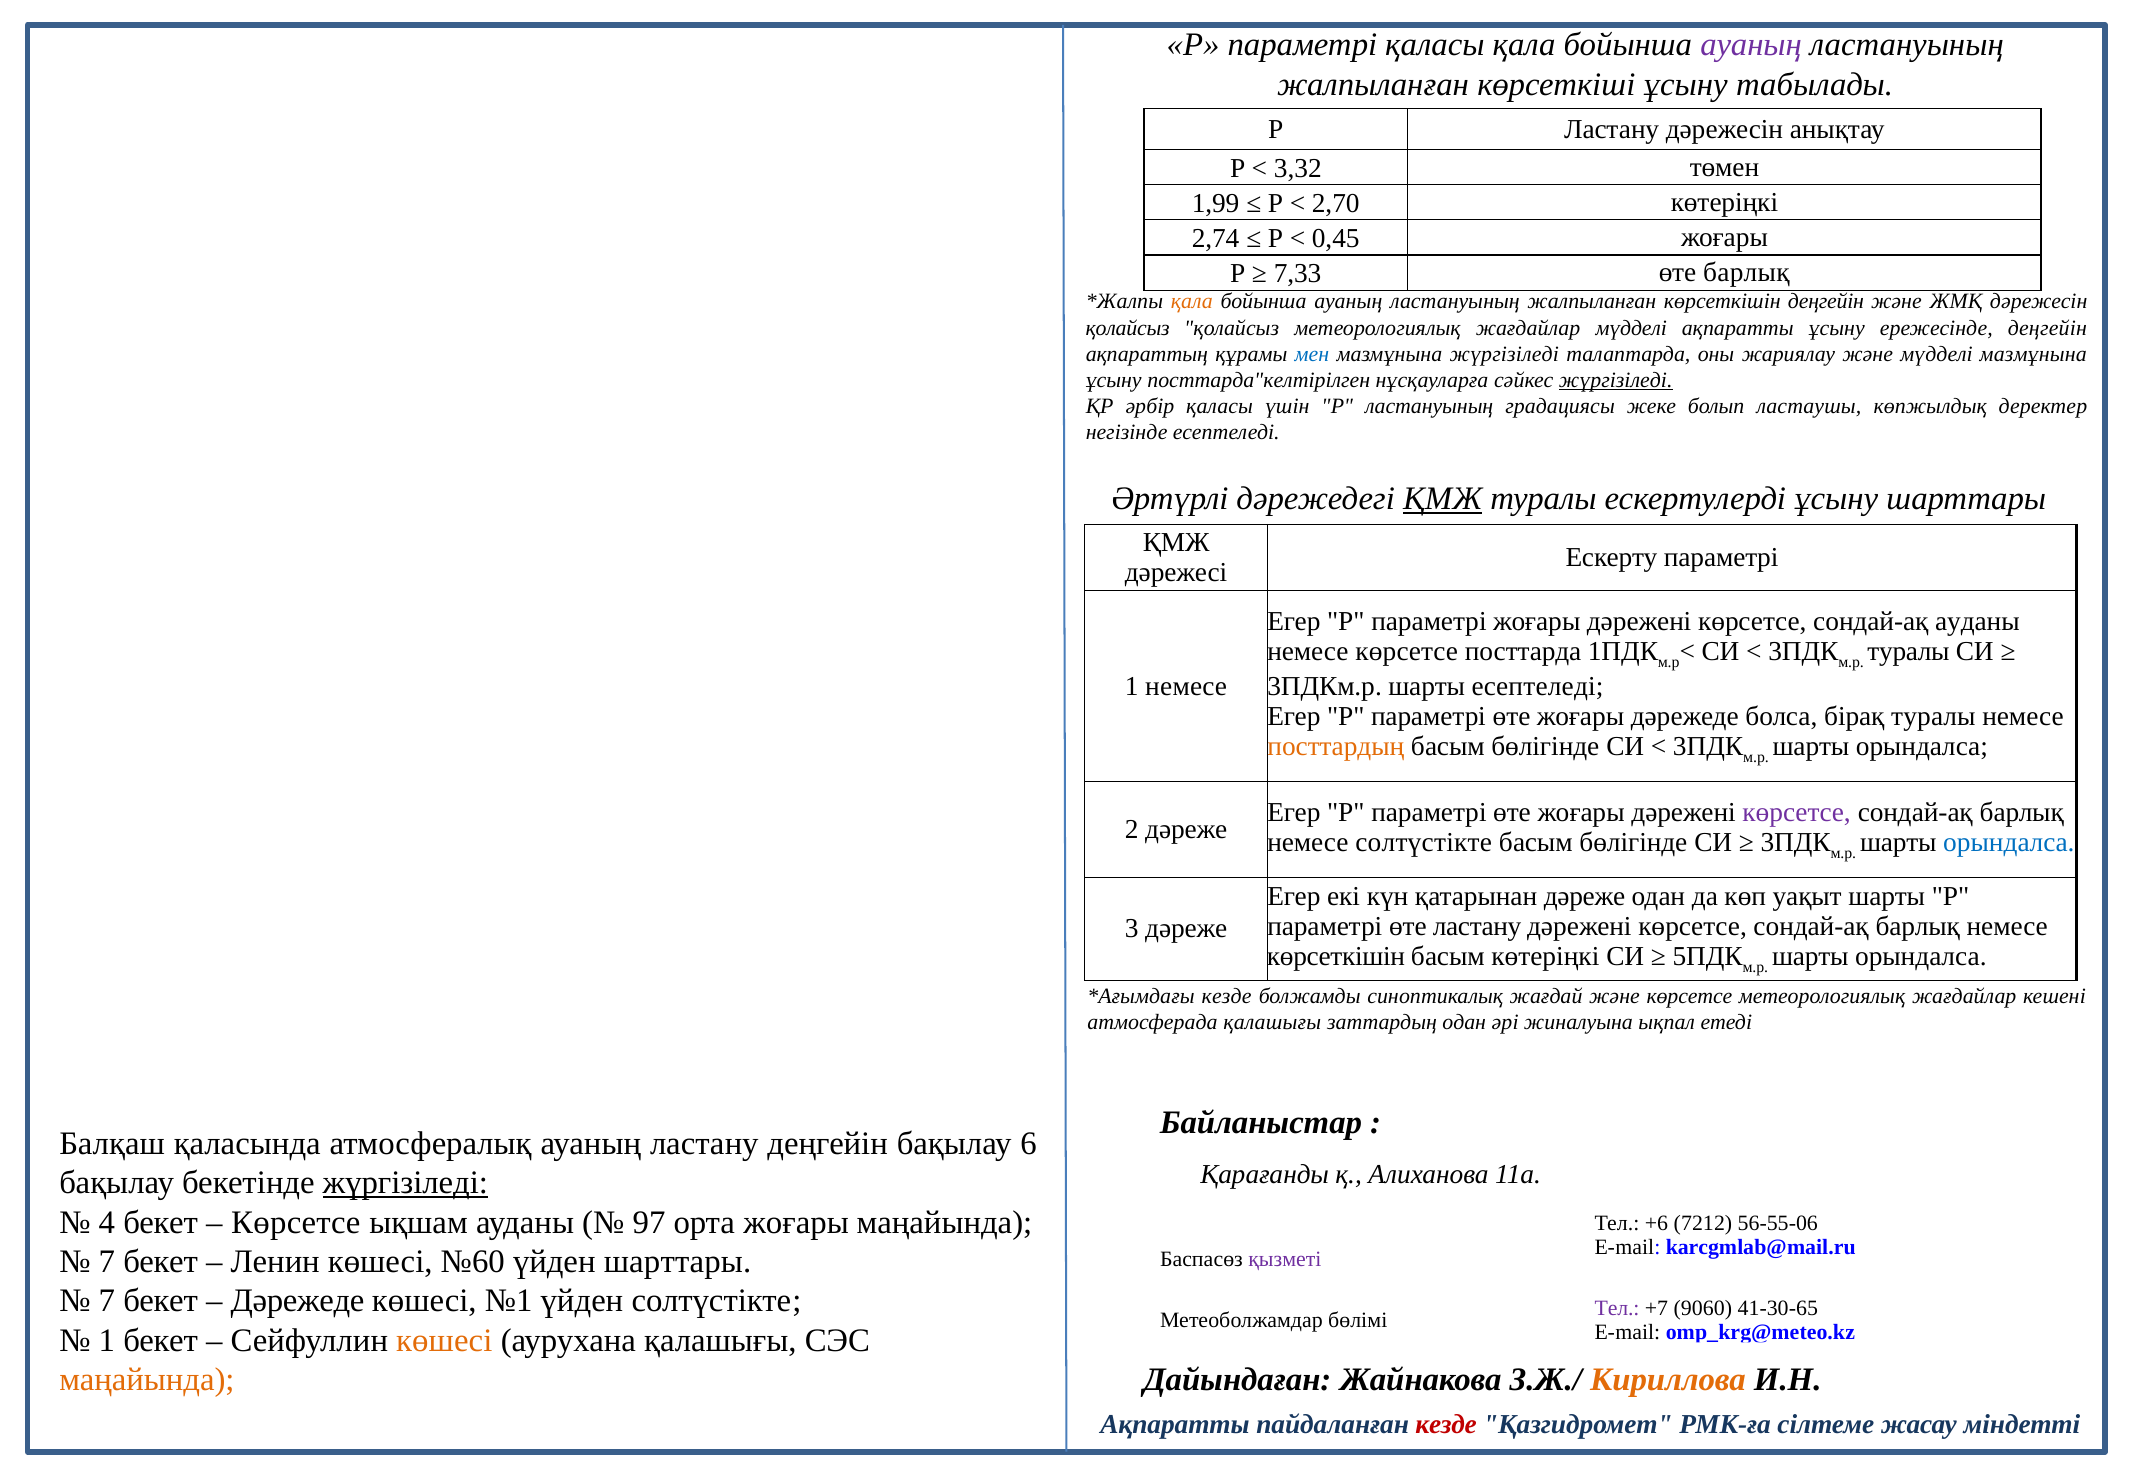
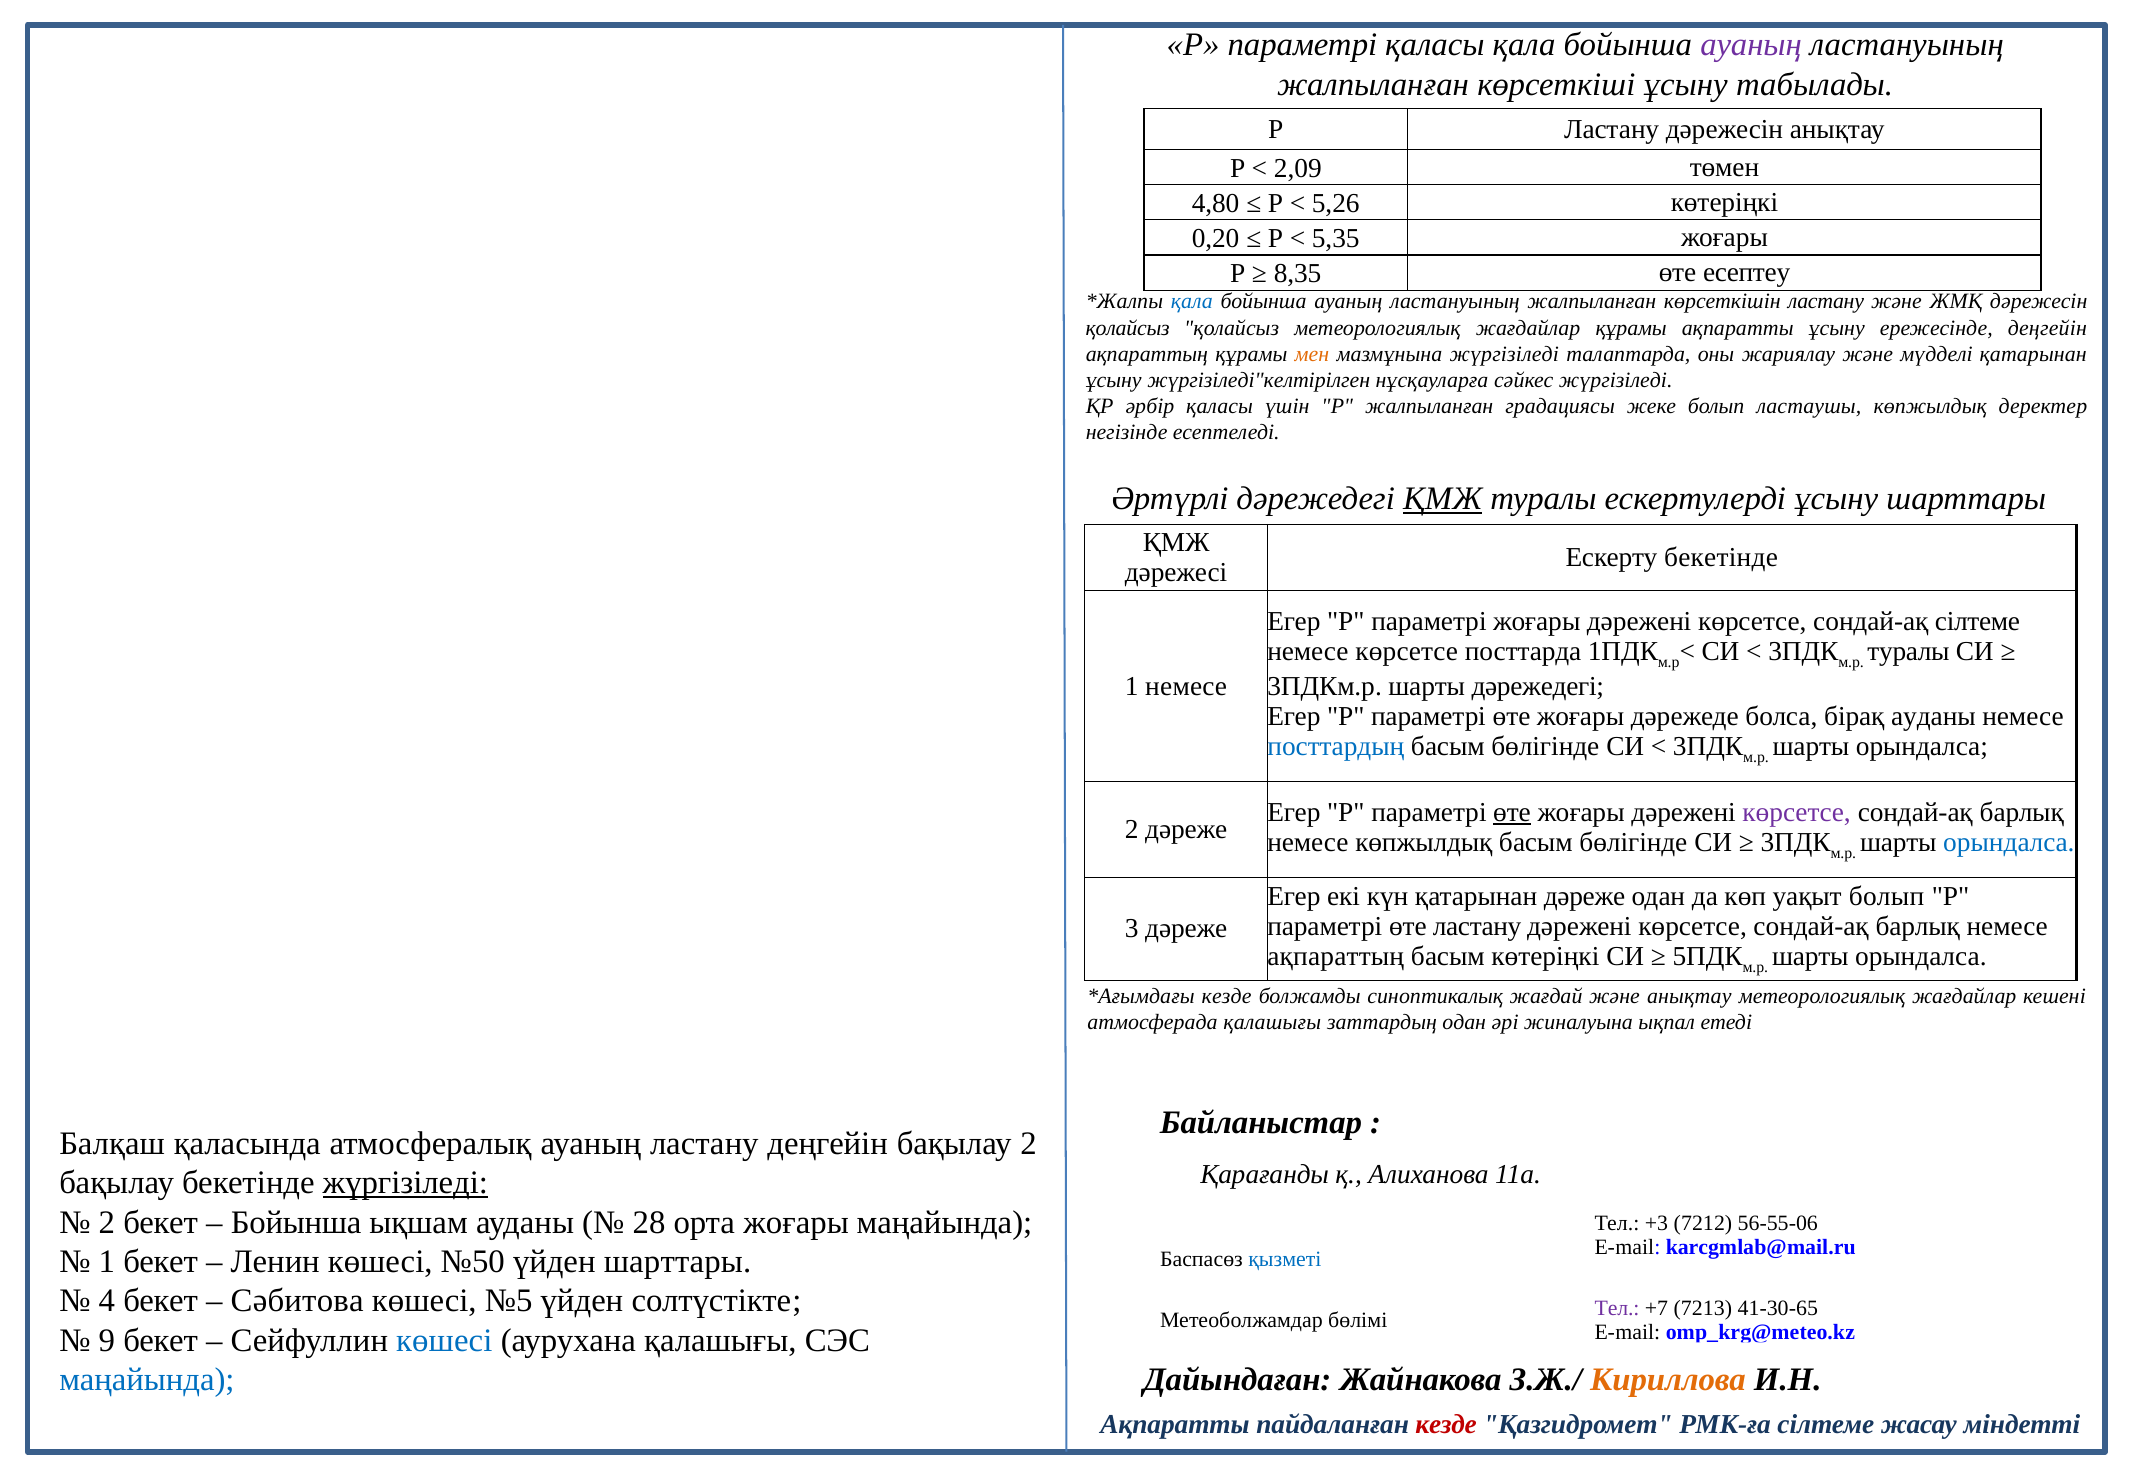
3,32: 3,32 -> 2,09
1,99: 1,99 -> 4,80
2,70: 2,70 -> 5,26
2,74: 2,74 -> 0,20
0,45: 0,45 -> 5,35
7,33: 7,33 -> 8,35
өте барлық: барлық -> есептеу
қала at (1192, 302) colour: orange -> blue
көрсеткішін деңгейін: деңгейін -> ластану
жағдайлар мүдделі: мүдделі -> құрамы
мен colour: blue -> orange
мүдделі мазмұнына: мазмұнына -> қатарынан
посттарда"келтірілген: посттарда"келтірілген -> жүргізіледі"келтірілген
жүргізіледі at (1616, 380) underline: present -> none
Р ластануының: ластануының -> жалпыланған
Ескерту параметрі: параметрі -> бекетінде
сондай-ақ ауданы: ауданы -> сілтеме
шарты есептеледі: есептеледі -> дәрежедегі
бірақ туралы: туралы -> ауданы
посттардың colour: orange -> blue
өте at (1512, 812) underline: none -> present
немесе солтүстікте: солтүстікте -> көпжылдық
уақыт шарты: шарты -> болып
көрсеткішін at (1336, 957): көрсеткішін -> ақпараттың
және көрсетсе: көрсетсе -> анықтау
бақылау 6: 6 -> 2
4 at (107, 1222): 4 -> 2
Көрсетсе at (296, 1222): Көрсетсе -> Бойынша
97: 97 -> 28
+6: +6 -> +3
7 at (107, 1261): 7 -> 1
№60: №60 -> №50
қызметі colour: purple -> blue
7 at (107, 1301): 7 -> 4
Дәрежеде at (297, 1301): Дәрежеде -> Сәбитова
№1: №1 -> №5
9060: 9060 -> 7213
1 at (107, 1340): 1 -> 9
көшесі at (444, 1340) colour: orange -> blue
маңайында at (147, 1380) colour: orange -> blue
